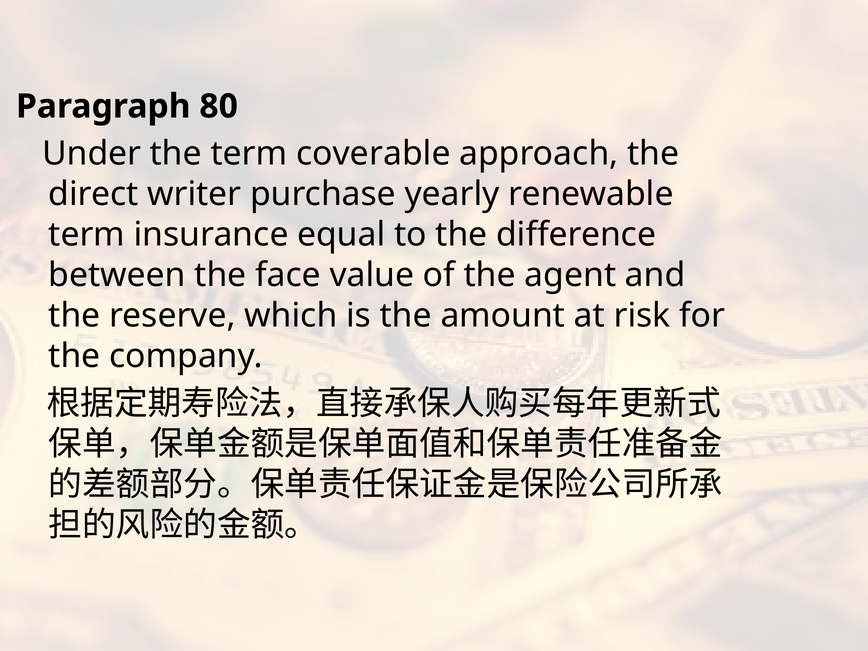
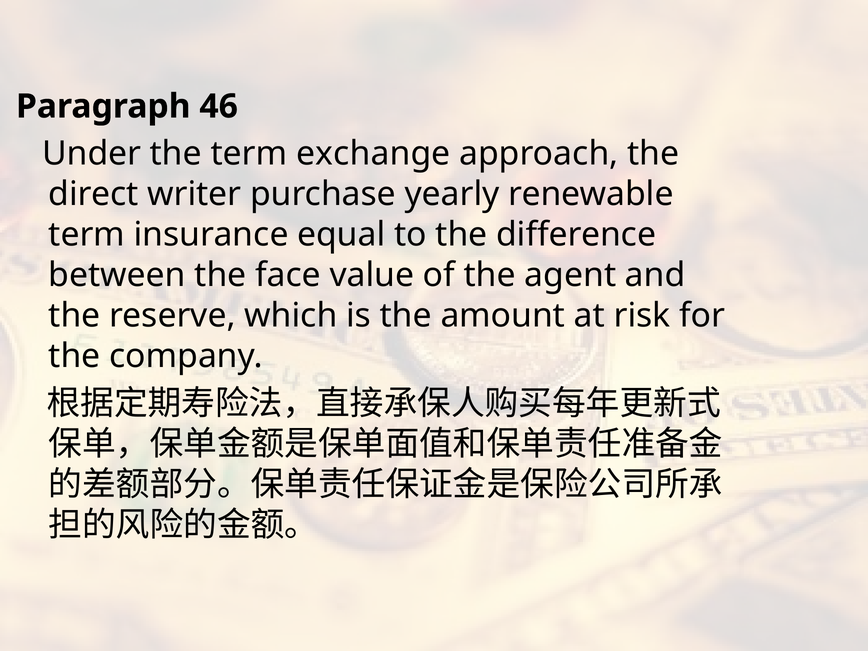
80: 80 -> 46
coverable: coverable -> exchange
